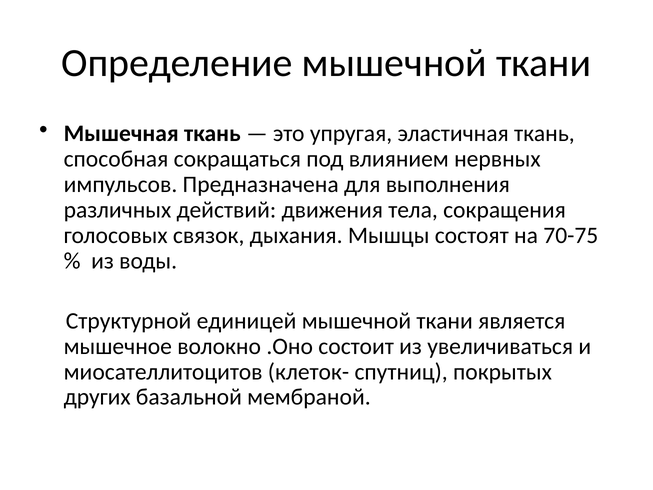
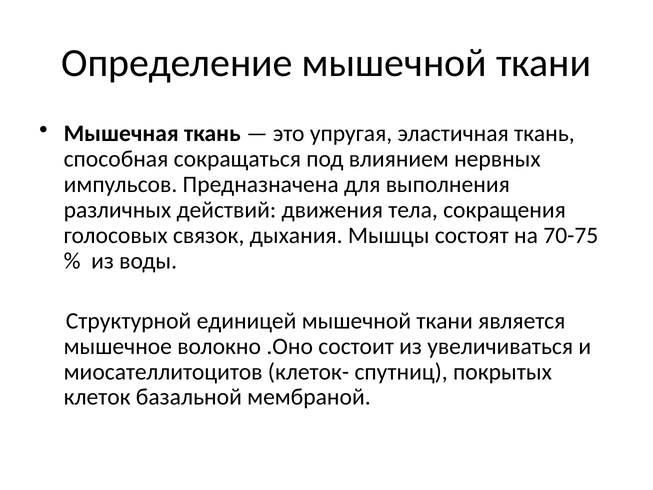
других: других -> клеток
